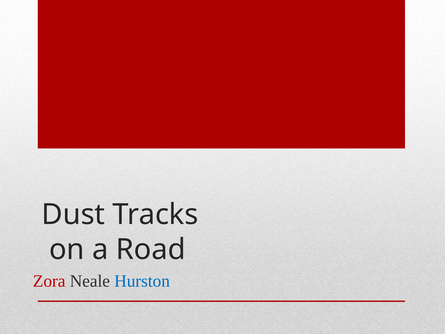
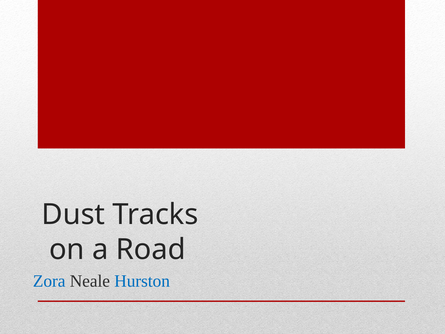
Zora colour: red -> blue
